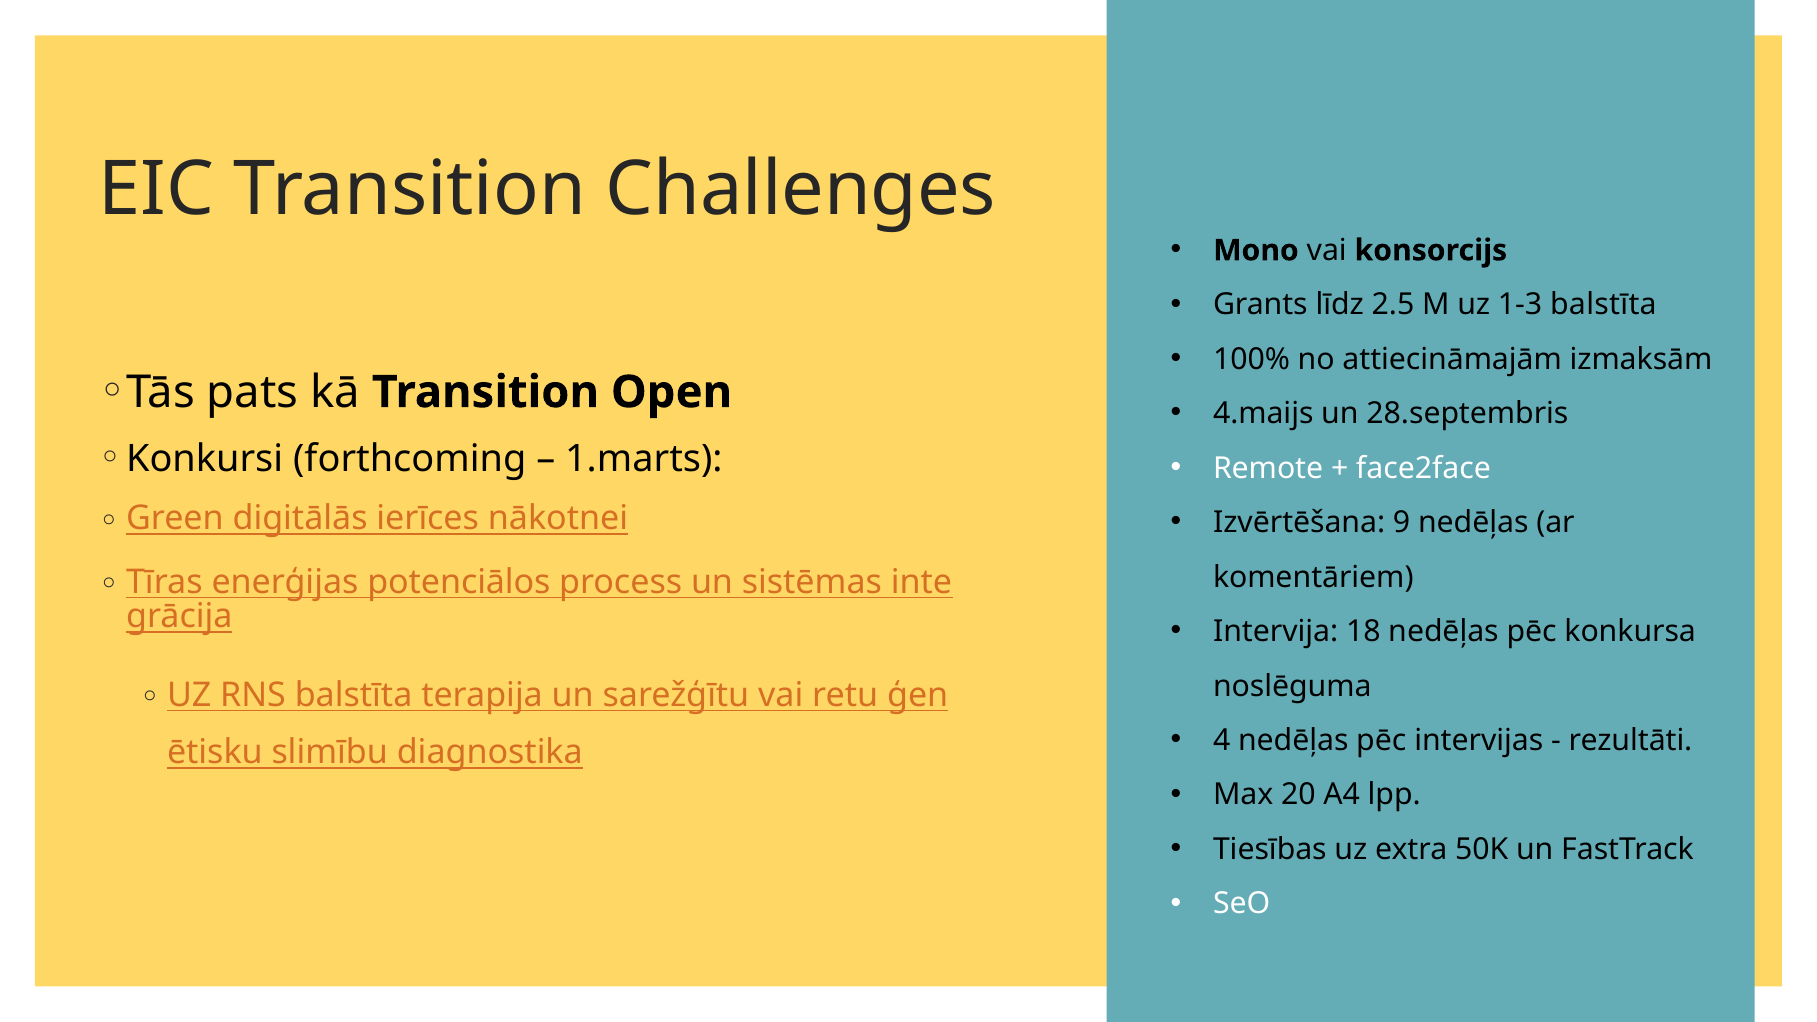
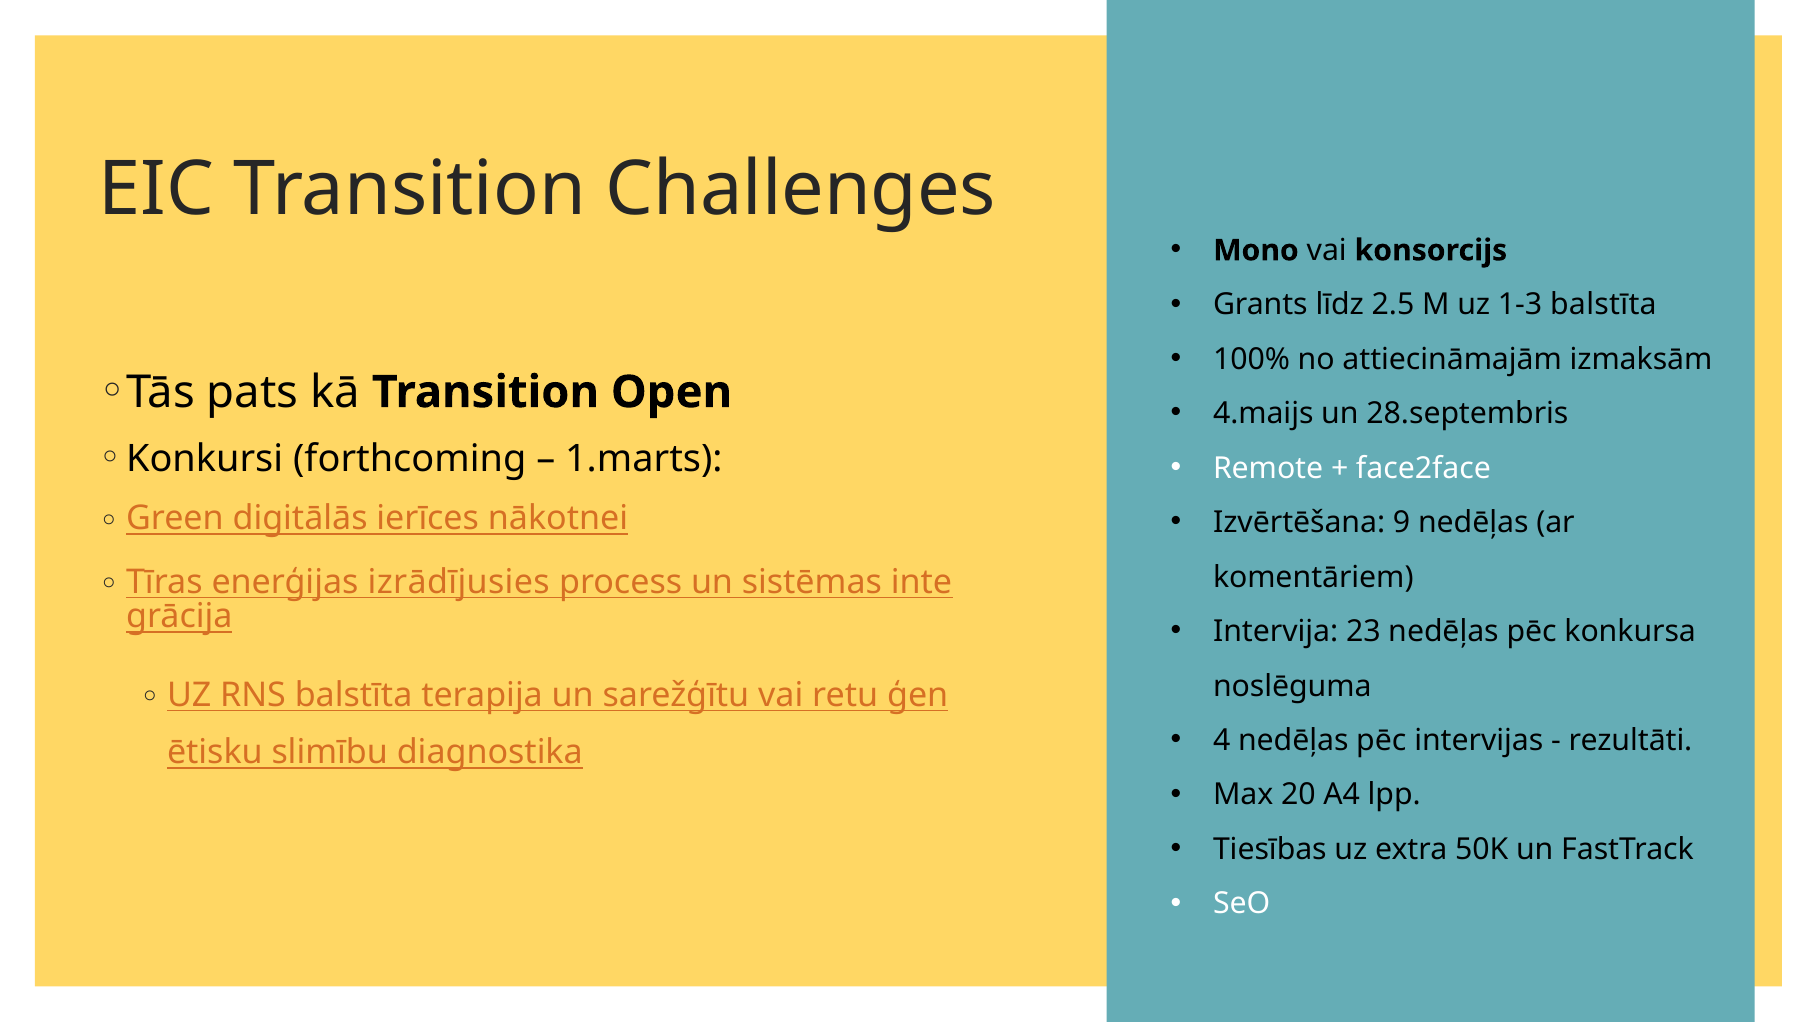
potenciālos: potenciālos -> izrādījusies
18: 18 -> 23
